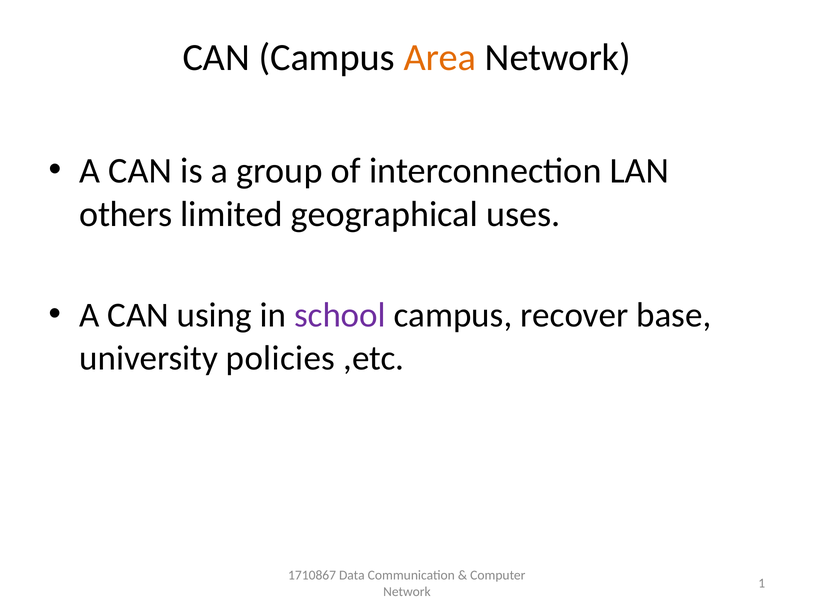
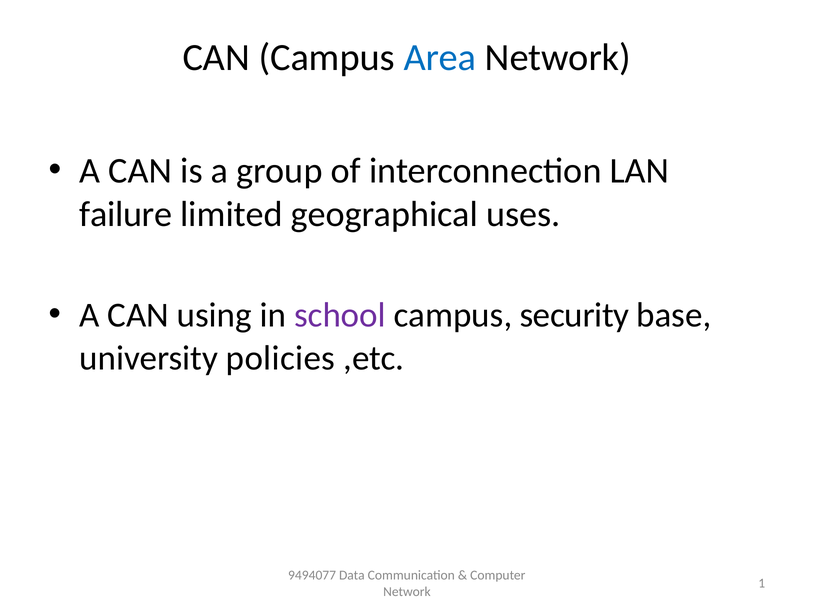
Area colour: orange -> blue
others: others -> failure
recover: recover -> security
1710867: 1710867 -> 9494077
